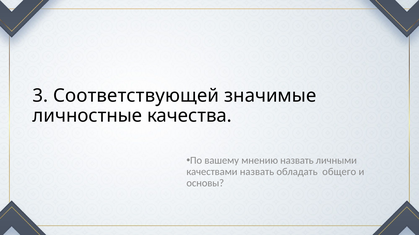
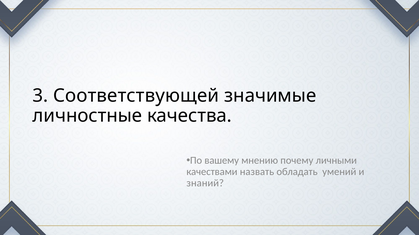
мнению назвать: назвать -> почему
общего: общего -> умений
основы: основы -> знаний
